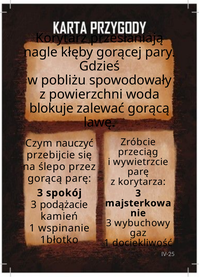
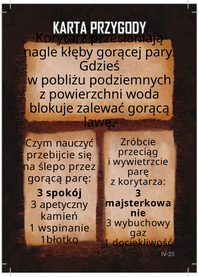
spowodowały: spowodowały -> podziemnych
podążacie: podążacie -> apetyczny
